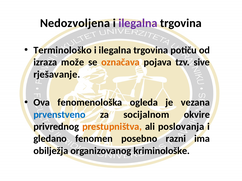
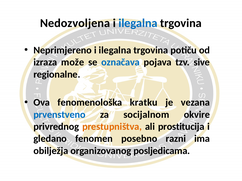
ilegalna at (138, 23) colour: purple -> blue
Terminološko: Terminološko -> Neprimjereno
označava colour: orange -> blue
rješavanje: rješavanje -> regionalne
ogleda: ogleda -> kratku
poslovanja: poslovanja -> prostitucija
kriminološke: kriminološke -> posljedicama
